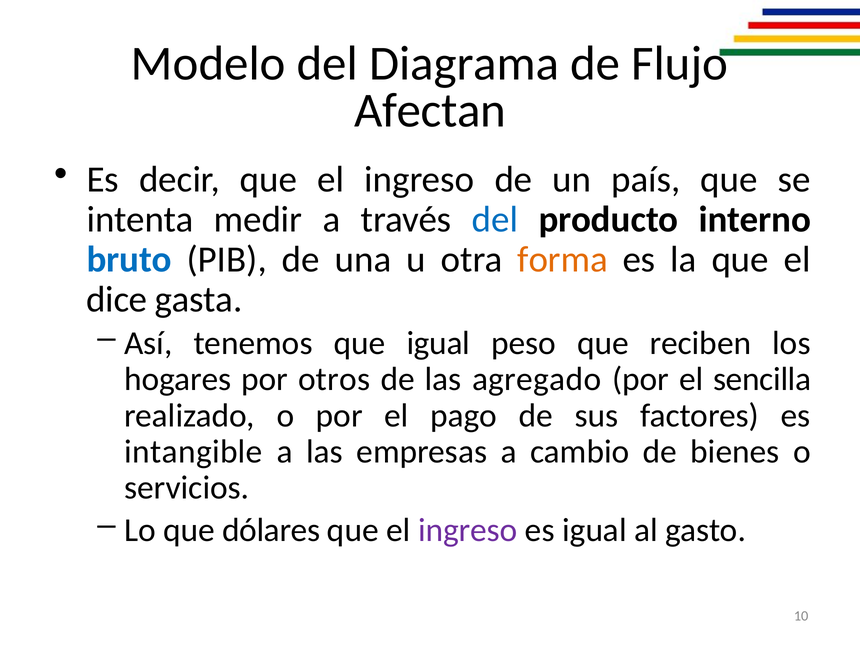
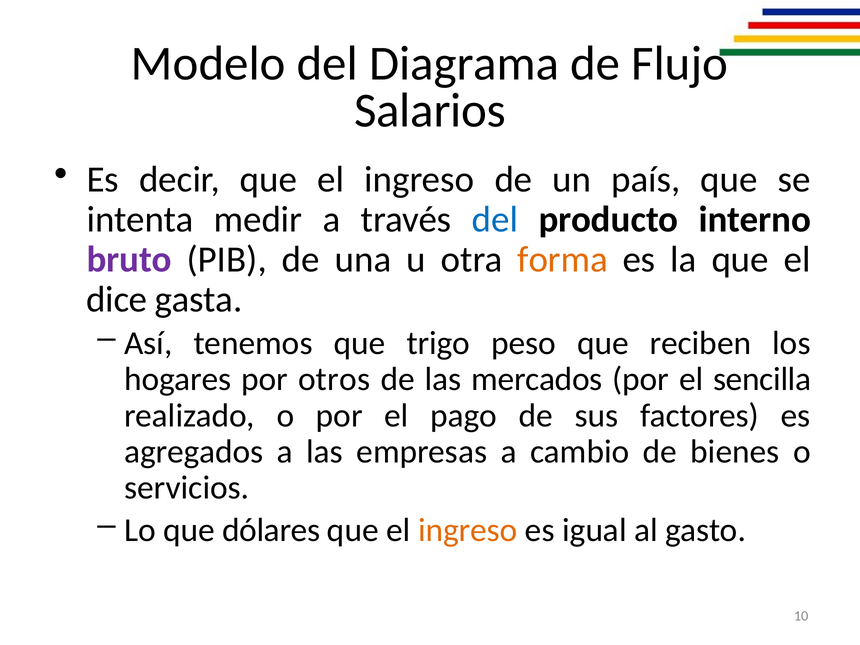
Afectan: Afectan -> Salarios
bruto colour: blue -> purple
que igual: igual -> trigo
agregado: agregado -> mercados
intangible: intangible -> agregados
ingreso at (468, 530) colour: purple -> orange
